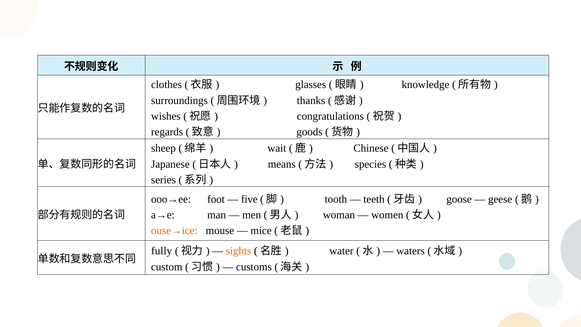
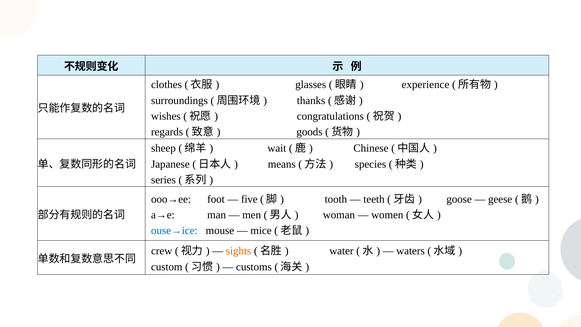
knowledge: knowledge -> experience
ouse→ice colour: orange -> blue
fully: fully -> crew
